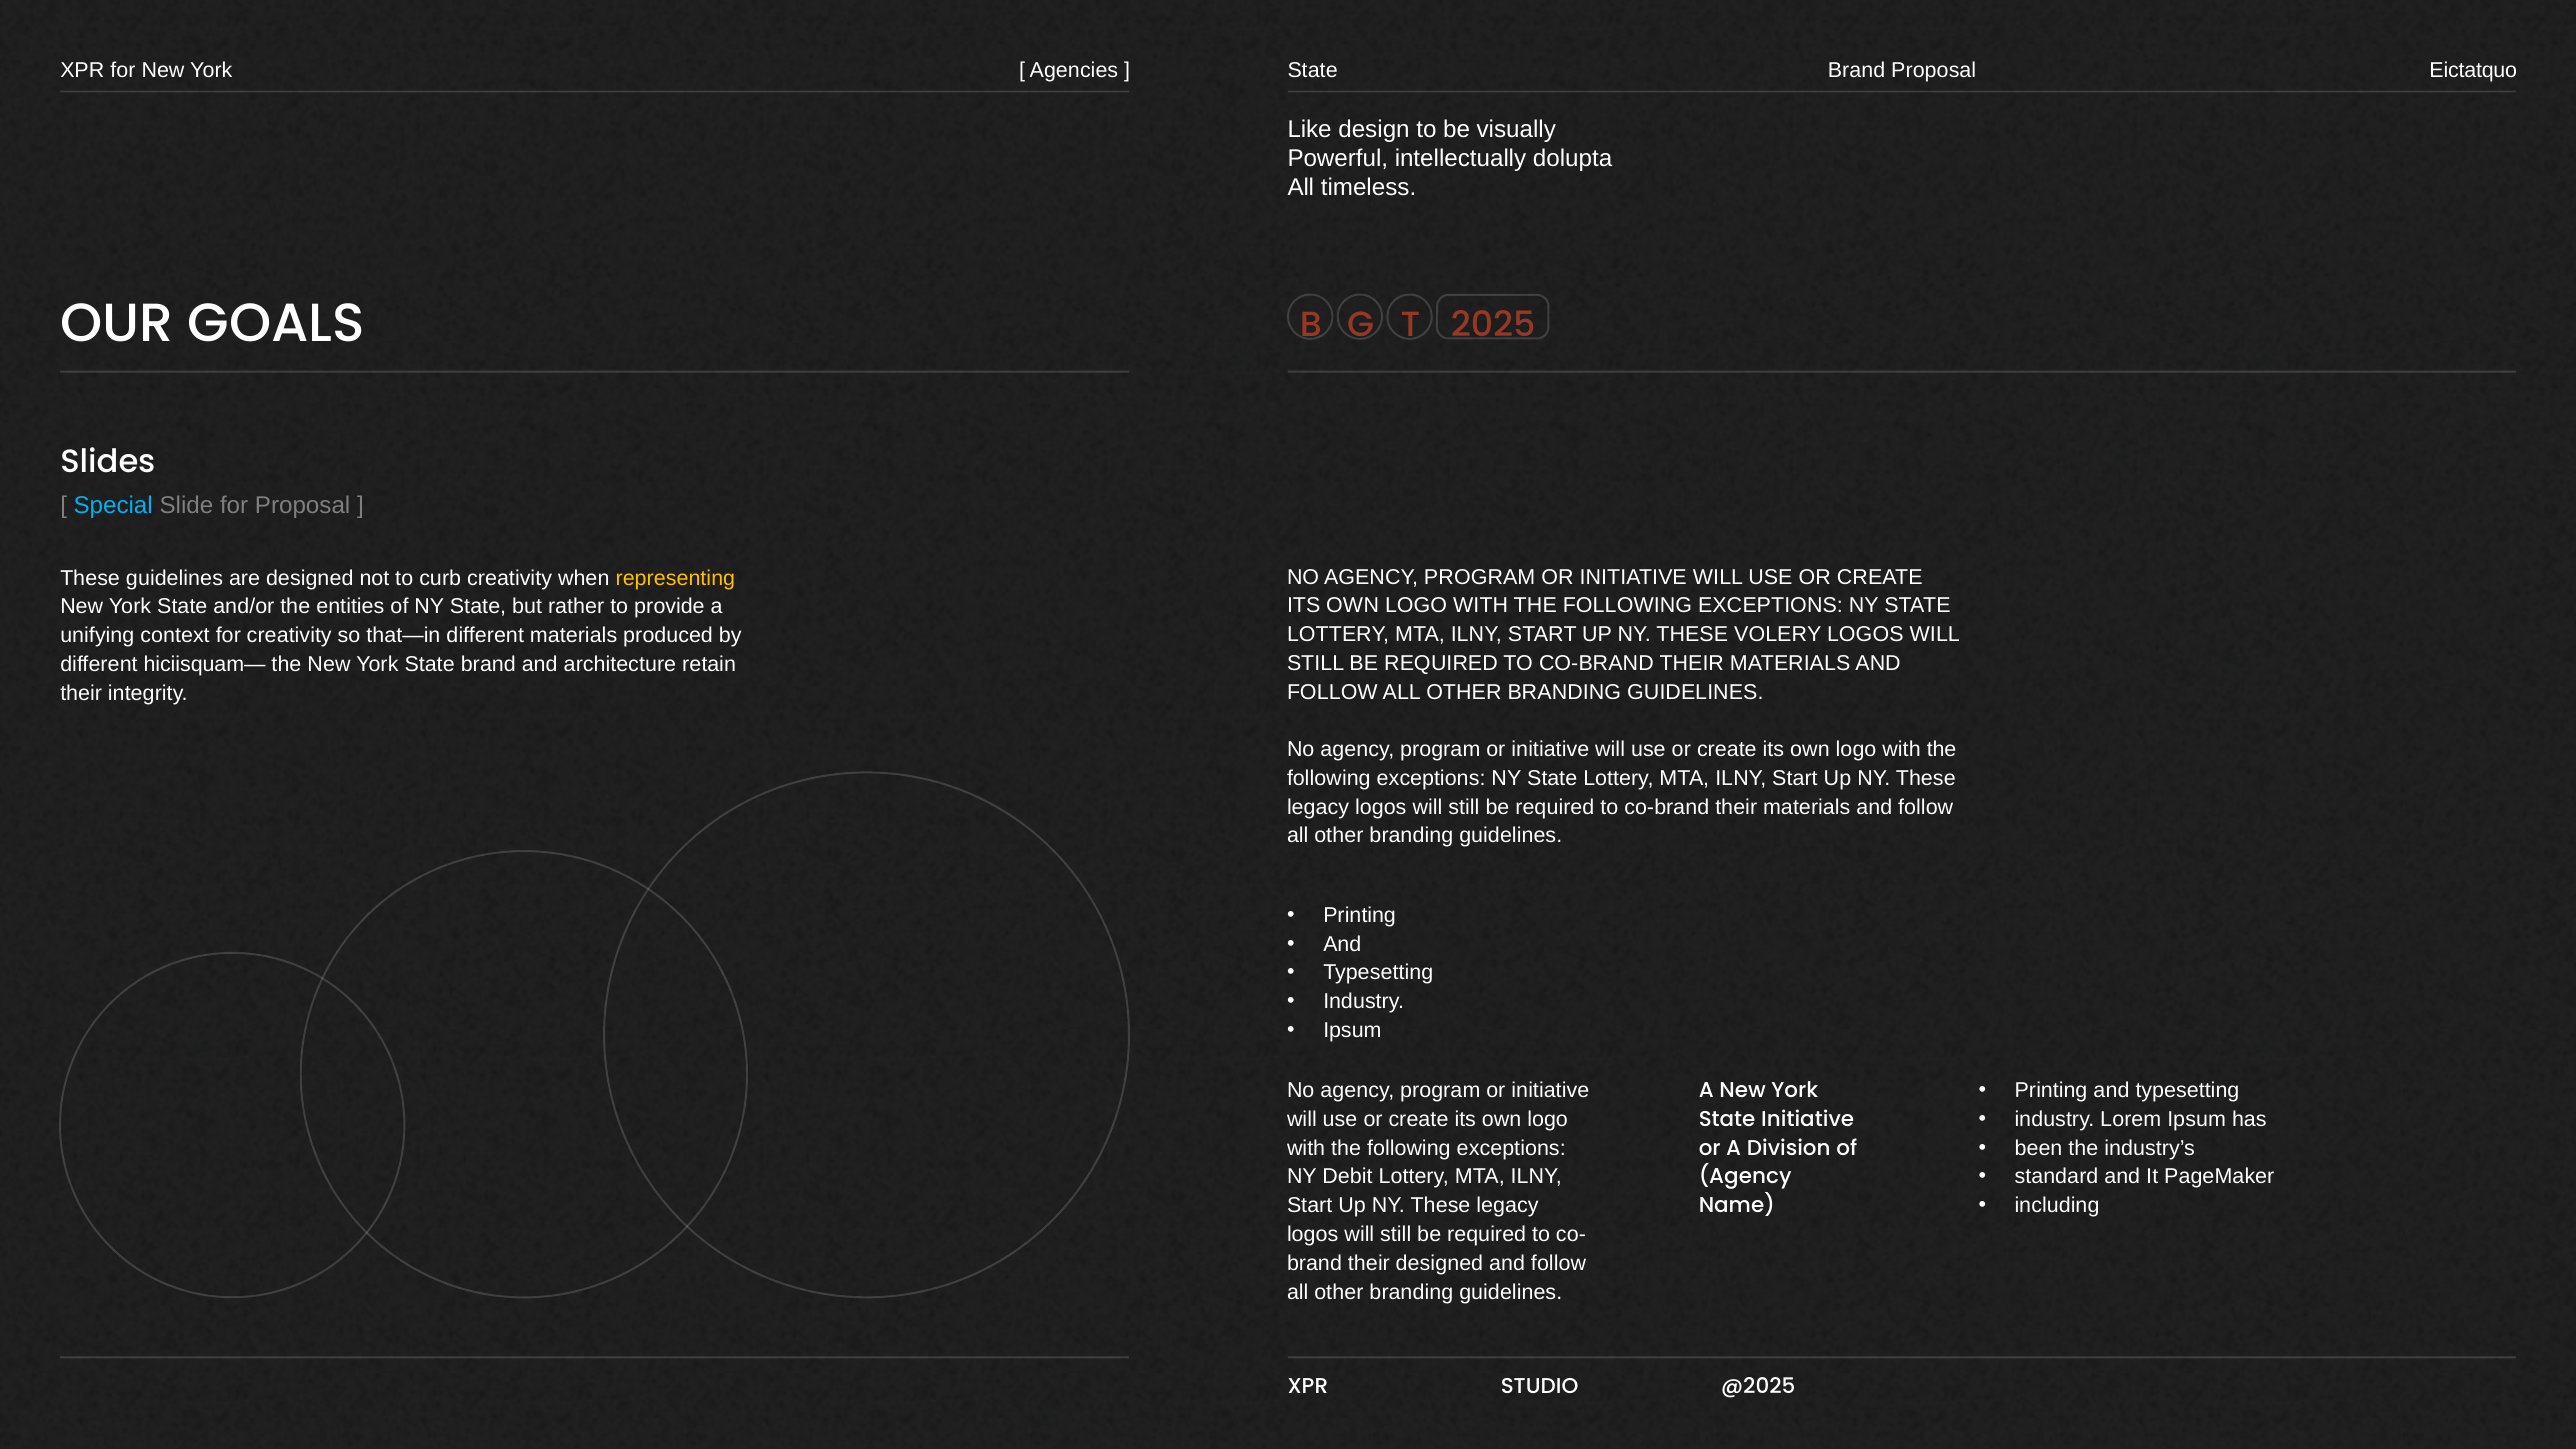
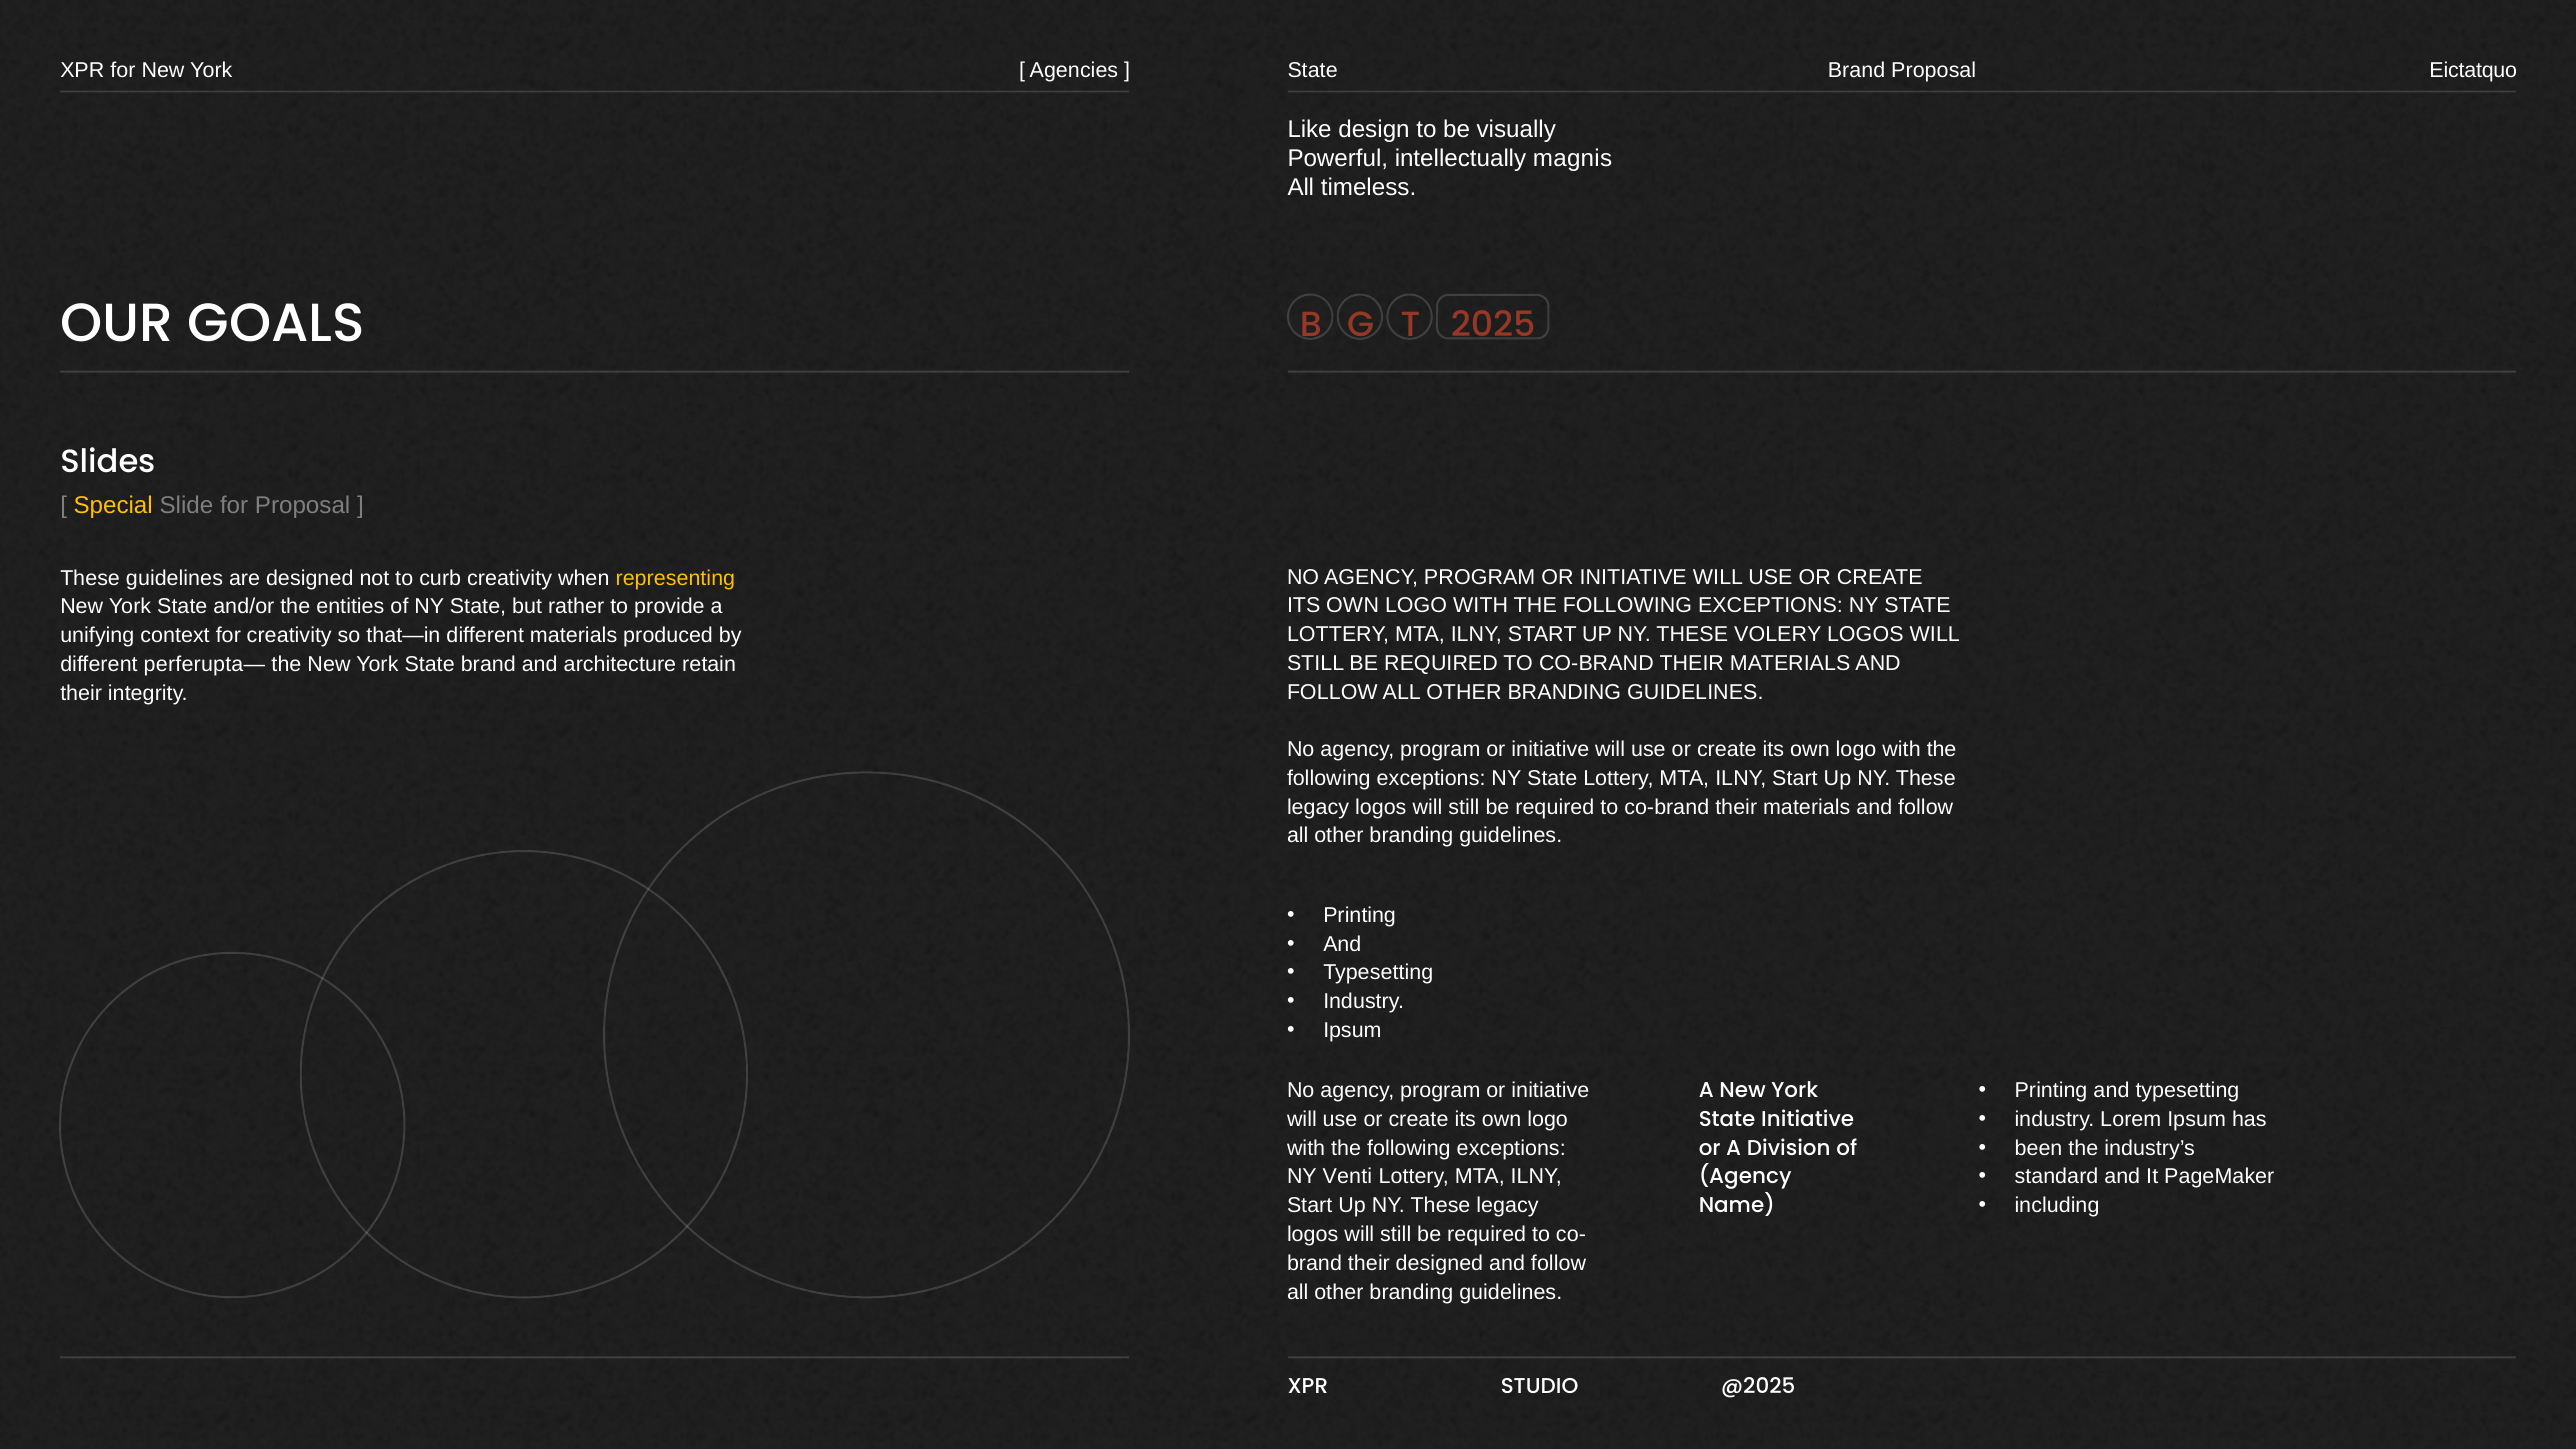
dolupta: dolupta -> magnis
Special colour: light blue -> yellow
hiciisquam—: hiciisquam— -> perferupta—
Debit: Debit -> Venti
